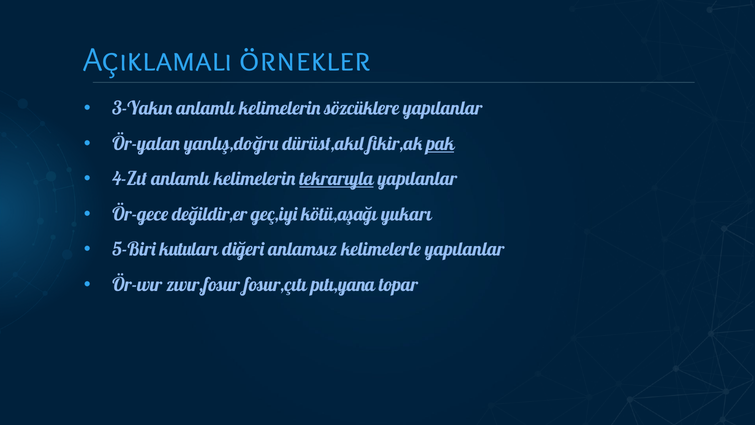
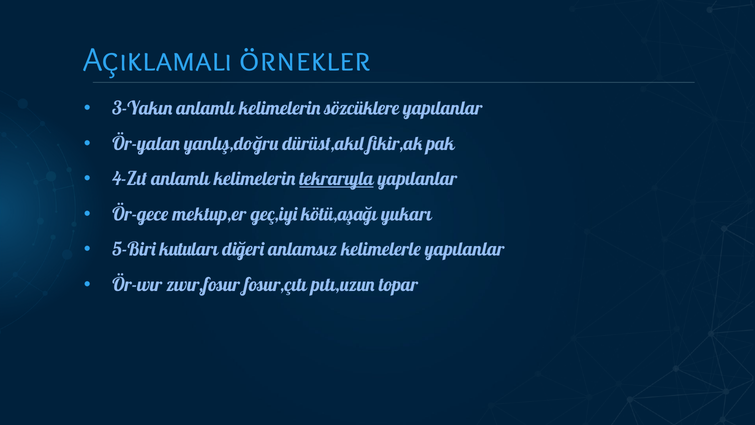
pak underline: present -> none
değildir,er: değildir,er -> mektup,er
pıtı,yana: pıtı,yana -> pıtı,uzun
